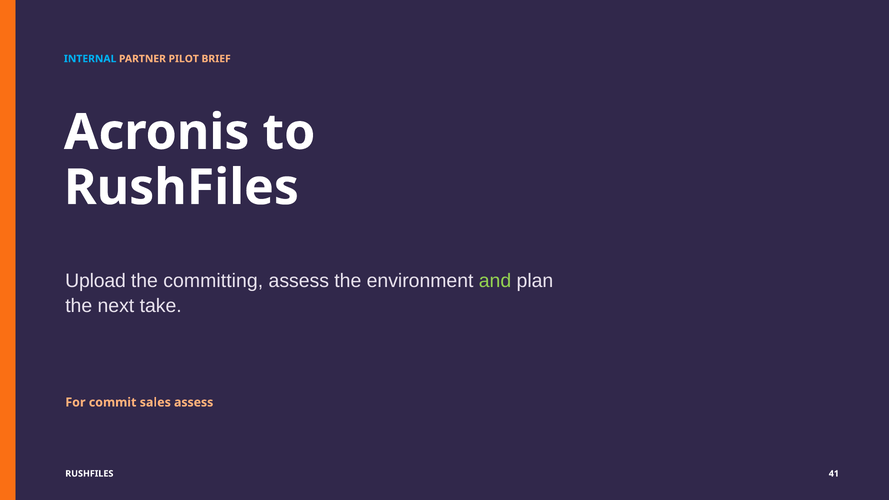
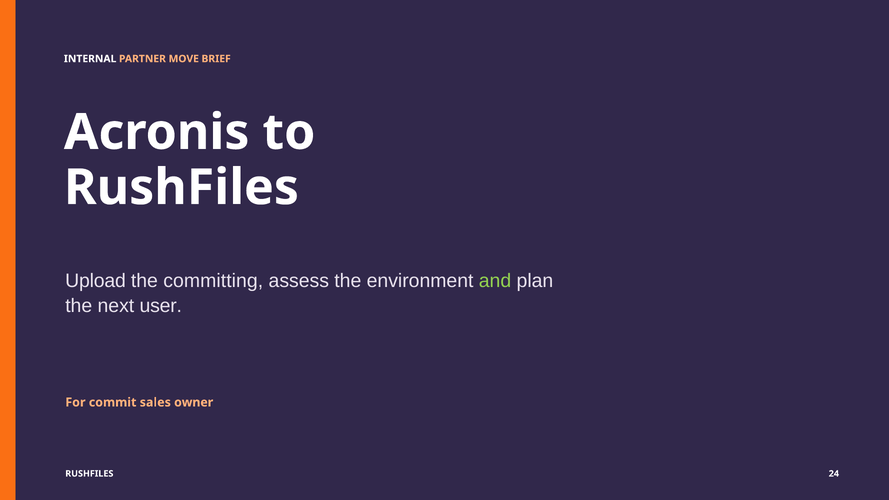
INTERNAL colour: light blue -> white
PILOT: PILOT -> MOVE
take: take -> user
sales assess: assess -> owner
41: 41 -> 24
